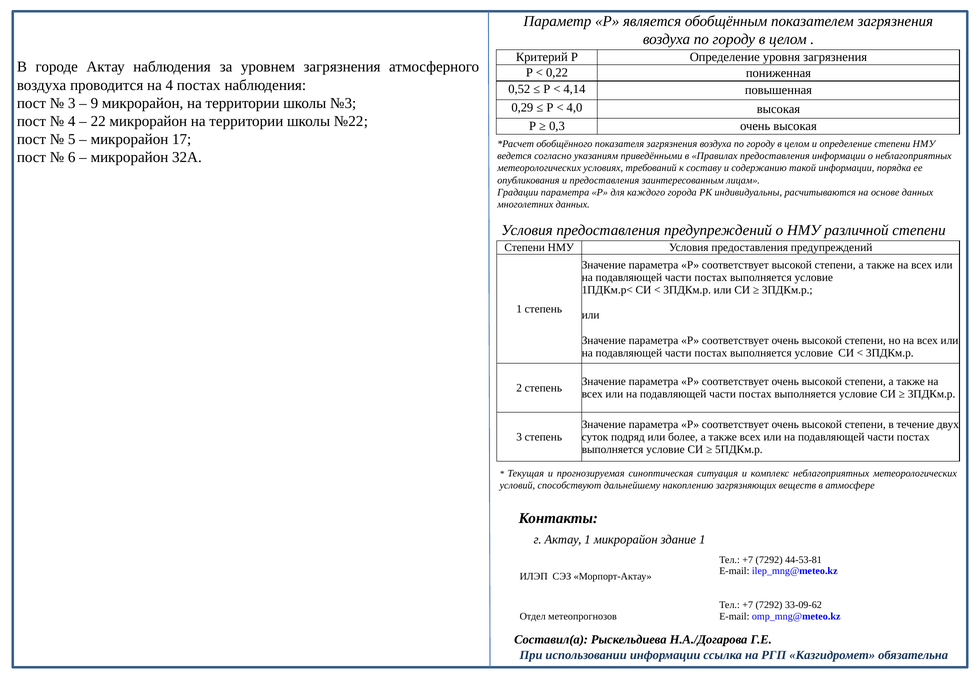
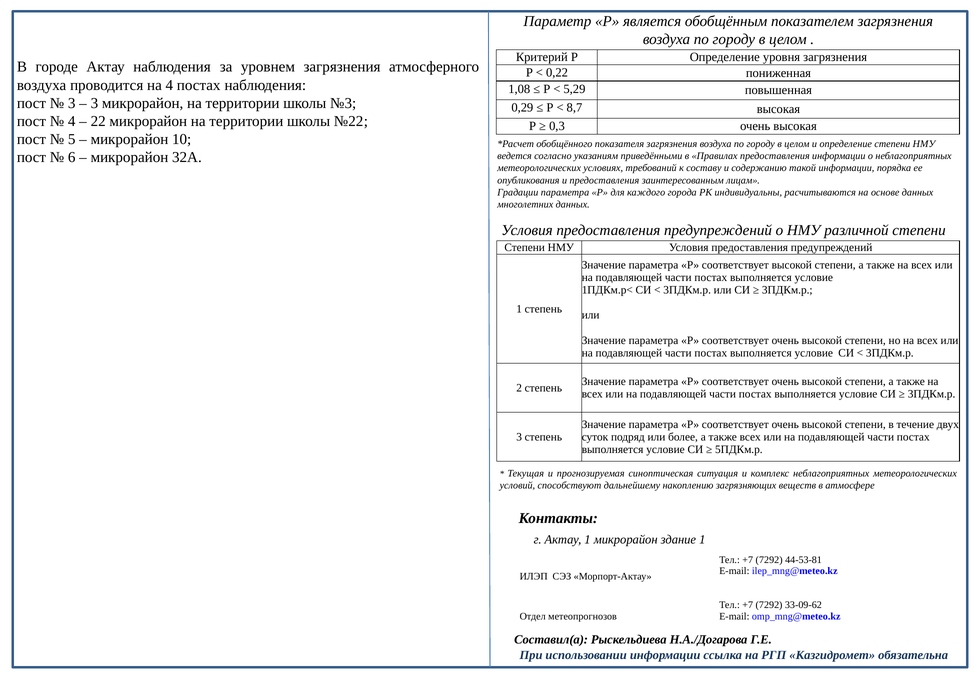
0,52: 0,52 -> 1,08
4,14: 4,14 -> 5,29
9 at (94, 103): 9 -> 3
4,0: 4,0 -> 8,7
17: 17 -> 10
